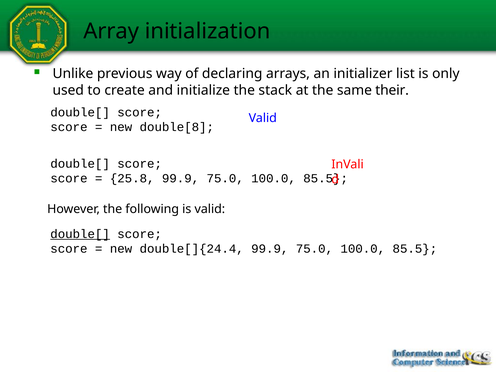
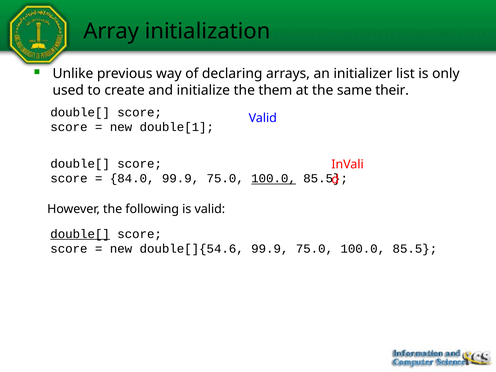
stack: stack -> them
double[8: double[8 -> double[1
25.8: 25.8 -> 84.0
100.0 at (274, 179) underline: none -> present
double[]{24.4: double[]{24.4 -> double[]{54.6
